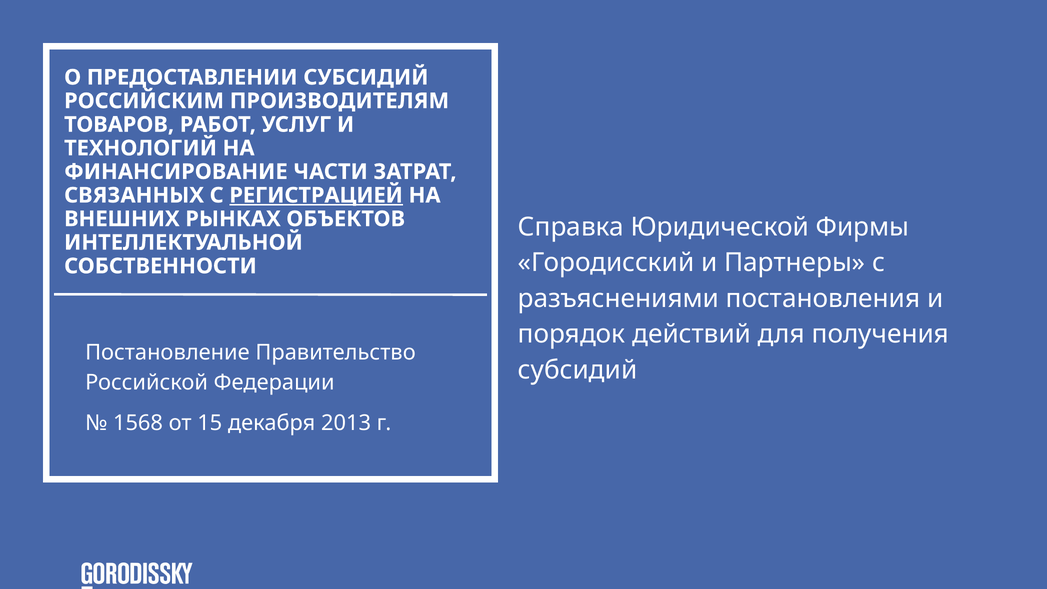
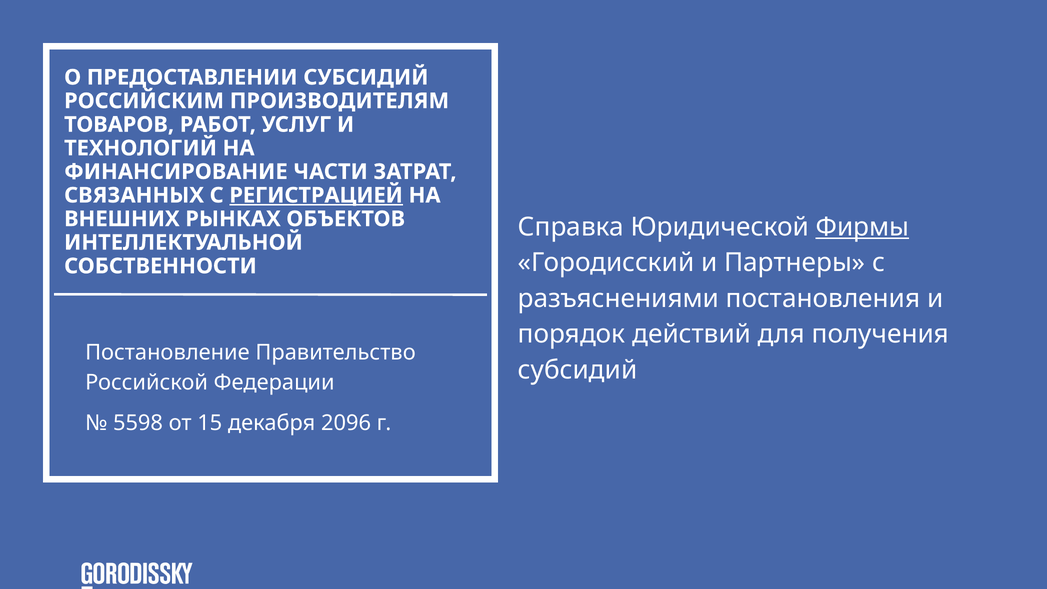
Фирмы underline: none -> present
1568: 1568 -> 5598
2013: 2013 -> 2096
